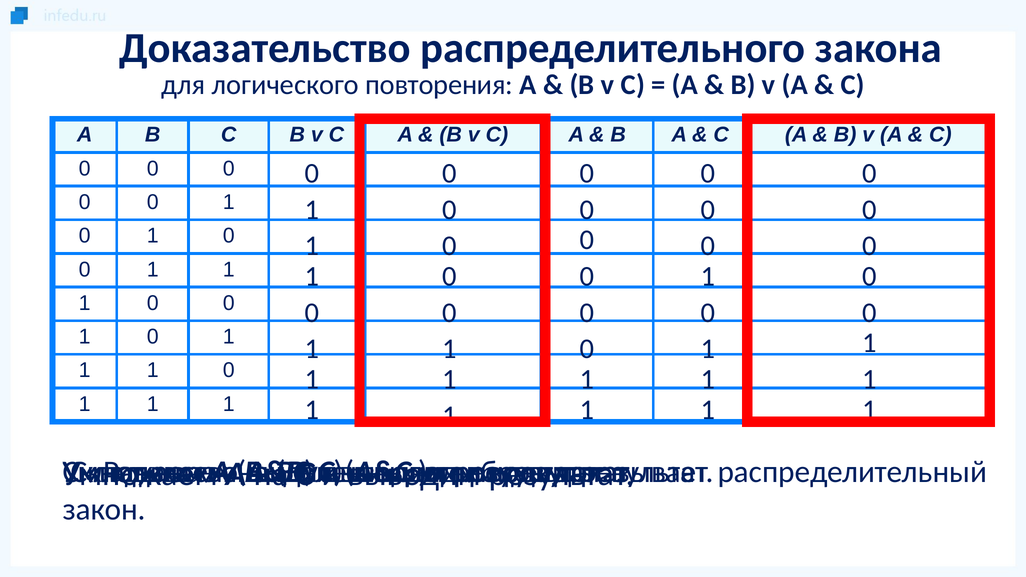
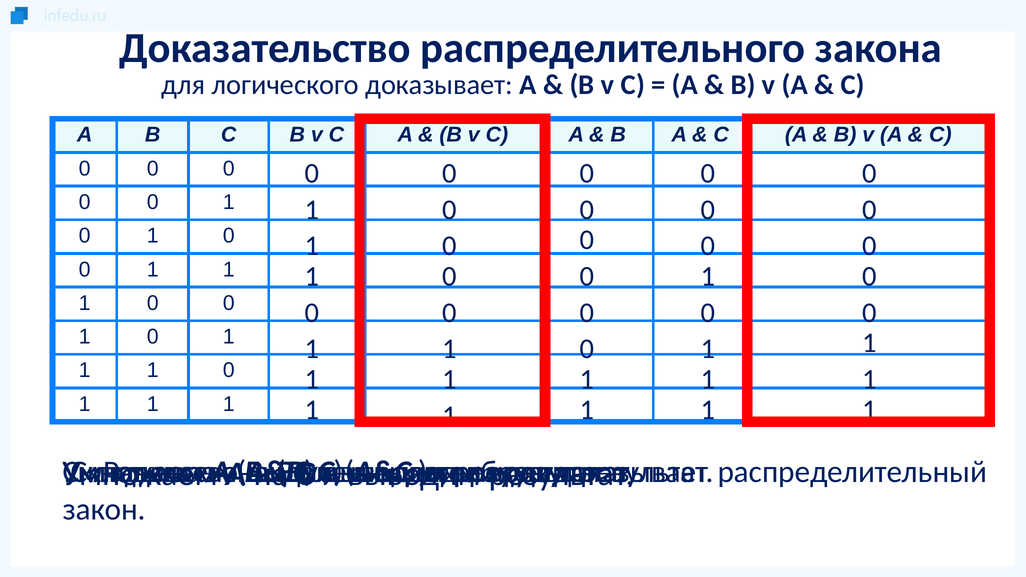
логического повторения: повторения -> доказывает
